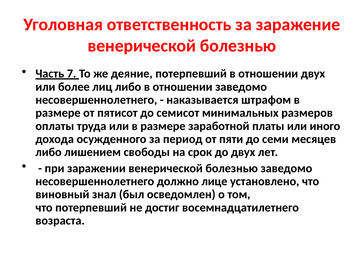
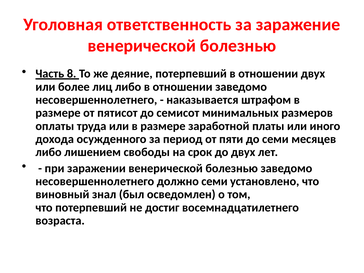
7: 7 -> 8
должно лице: лице -> семи
